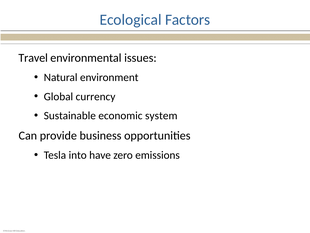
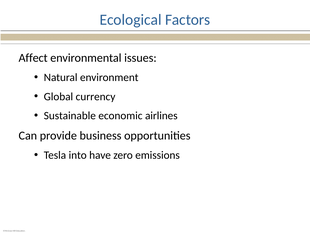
Travel: Travel -> Affect
system: system -> airlines
